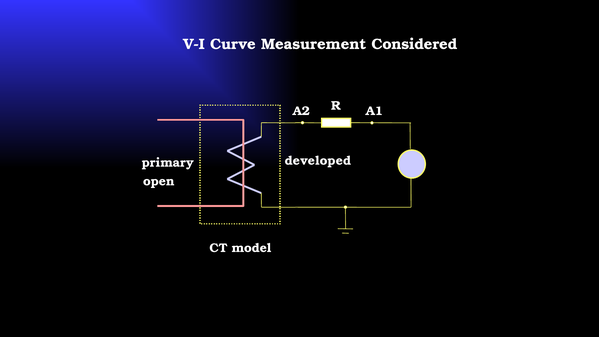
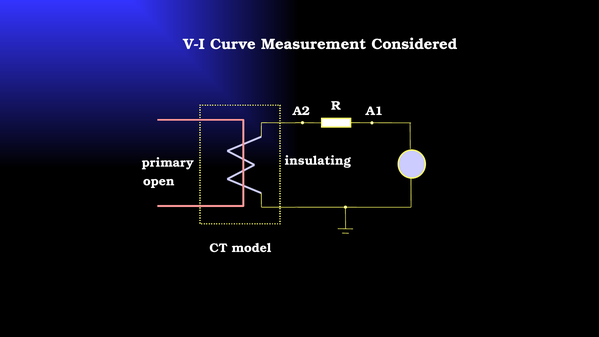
developed: developed -> insulating
